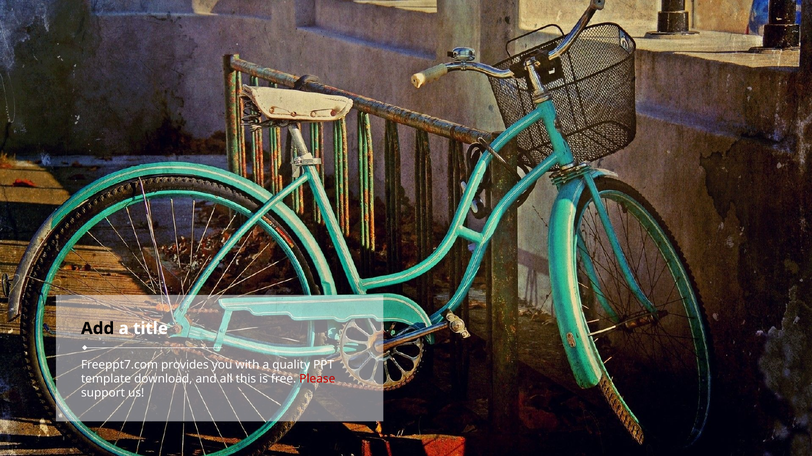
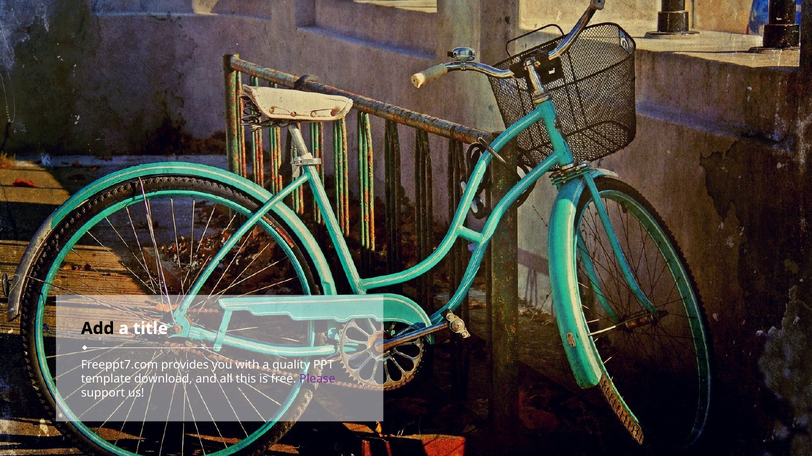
Please colour: red -> purple
